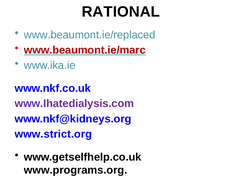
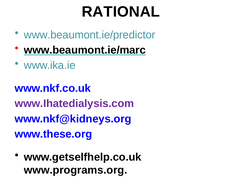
www.beaumont.ie/replaced: www.beaumont.ie/replaced -> www.beaumont.ie/predictor
www.beaumont.ie/marc colour: red -> black
www.strict.org: www.strict.org -> www.these.org
